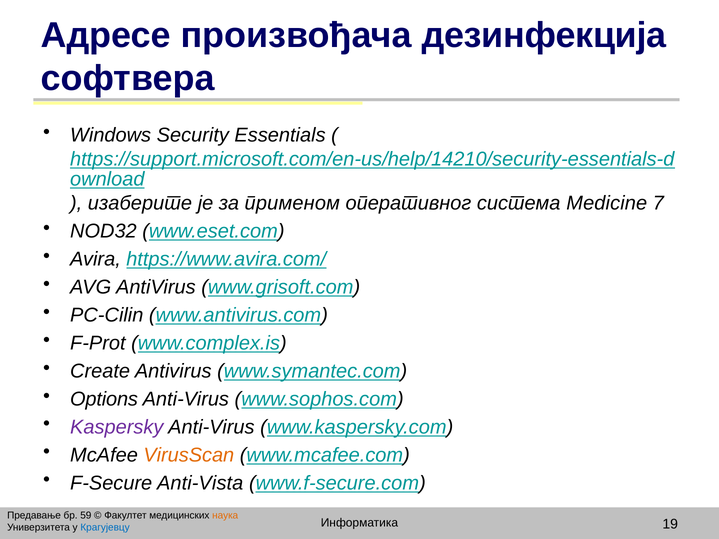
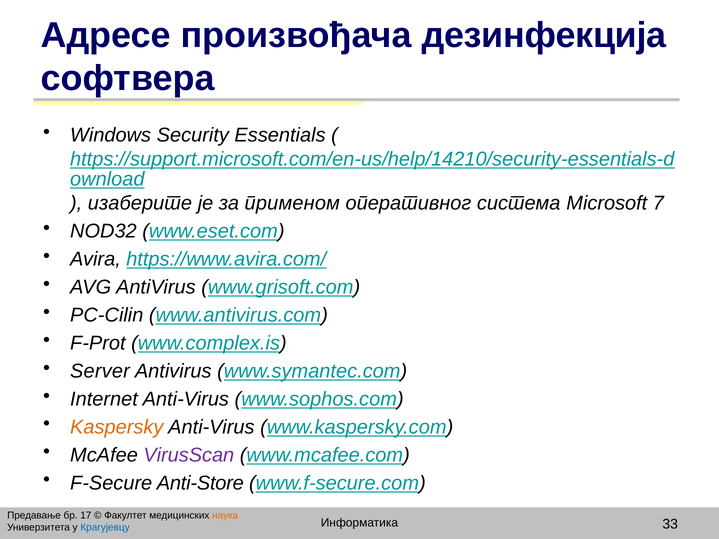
Medicine: Medicine -> Microsoft
Create: Create -> Server
Options: Options -> Internet
Kaspersky colour: purple -> orange
VirusScan colour: orange -> purple
Anti-Vista: Anti-Vista -> Anti-Store
59: 59 -> 17
19: 19 -> 33
